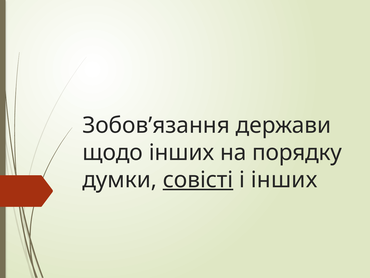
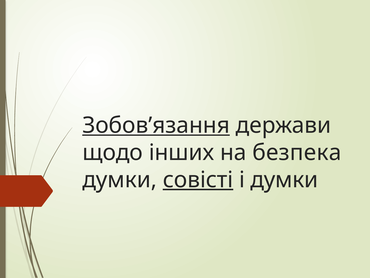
Зобов’язання underline: none -> present
порядку: порядку -> безпека
і інших: інших -> думки
